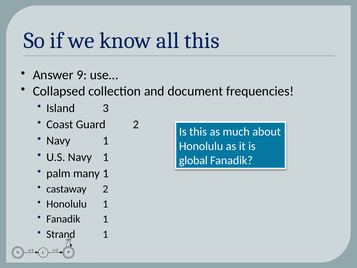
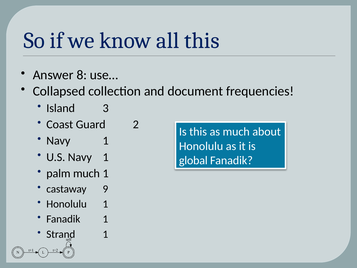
9: 9 -> 8
palm many: many -> much
castaway 2: 2 -> 9
